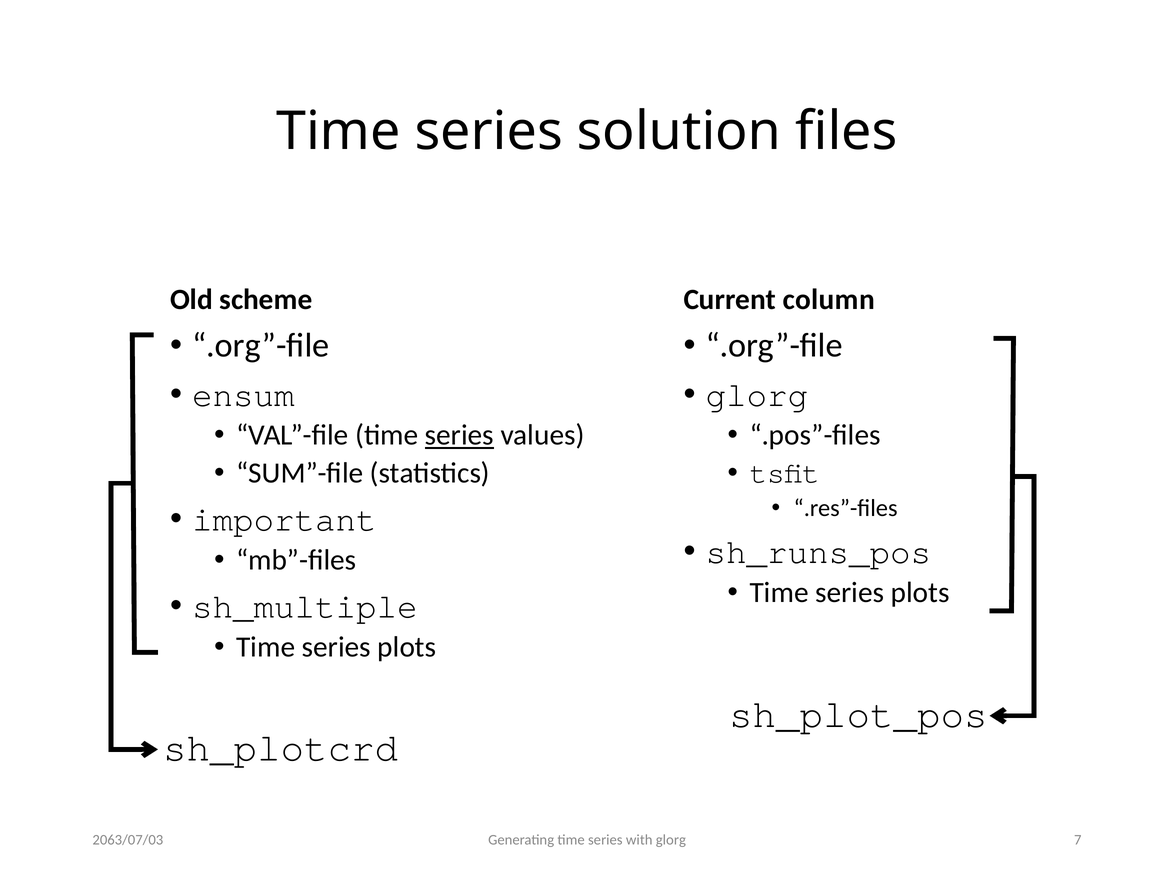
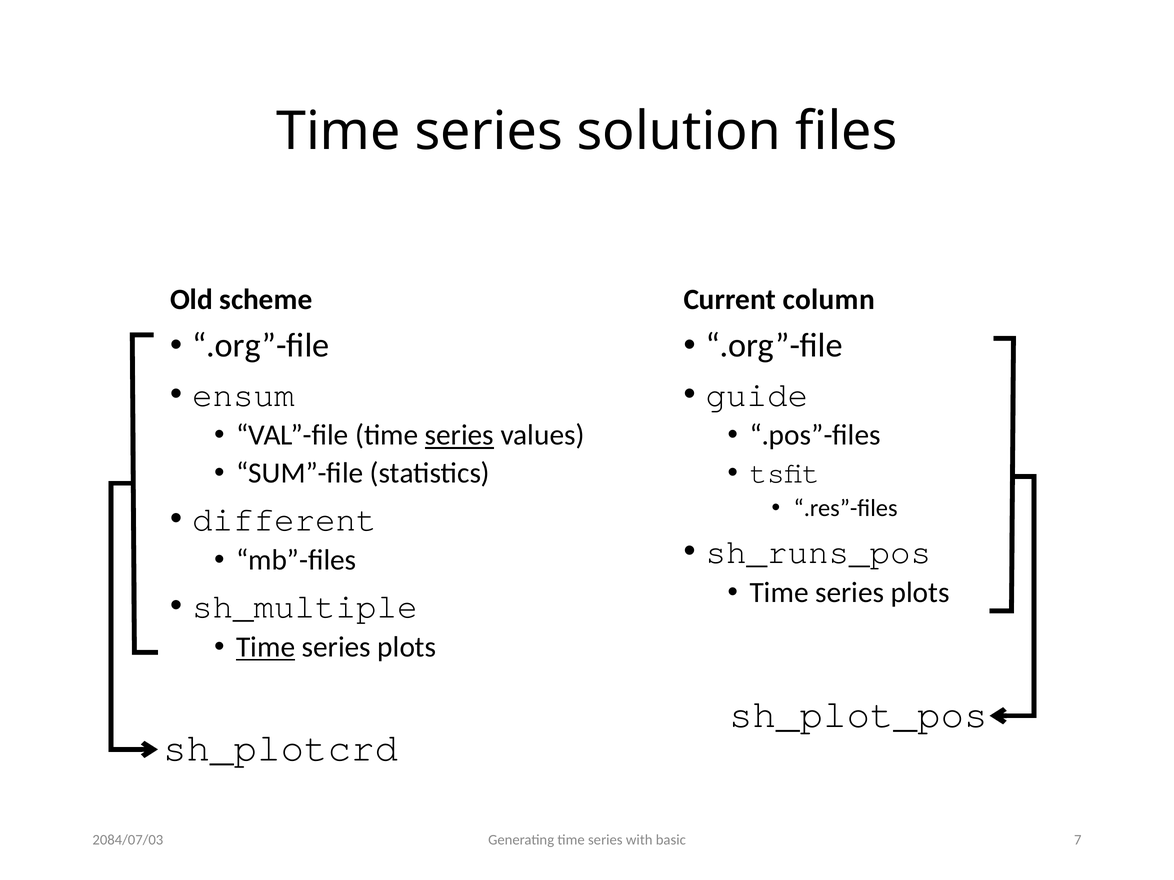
glorg at (757, 395): glorg -> guide
important: important -> different
Time at (266, 647) underline: none -> present
with glorg: glorg -> basic
2063/07/03: 2063/07/03 -> 2084/07/03
